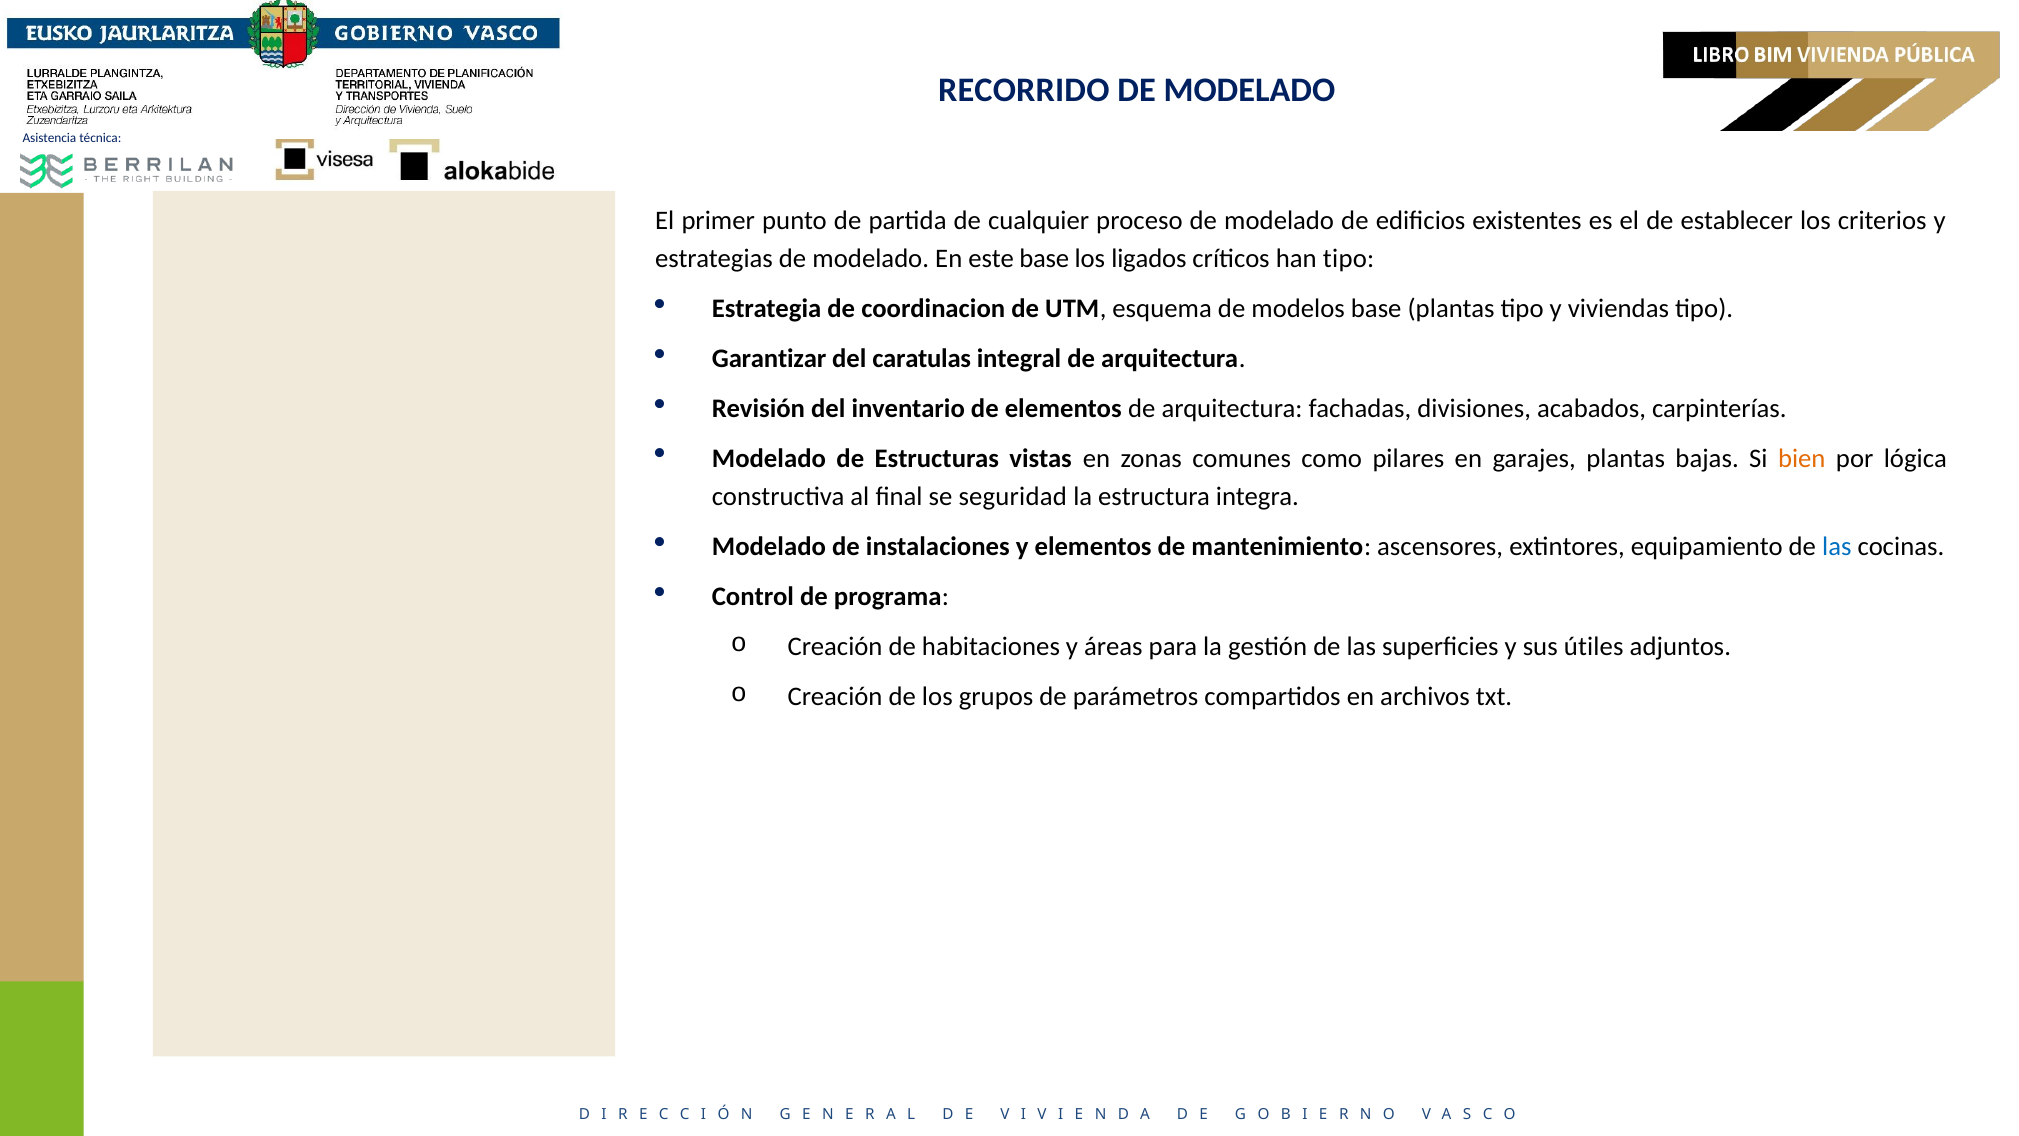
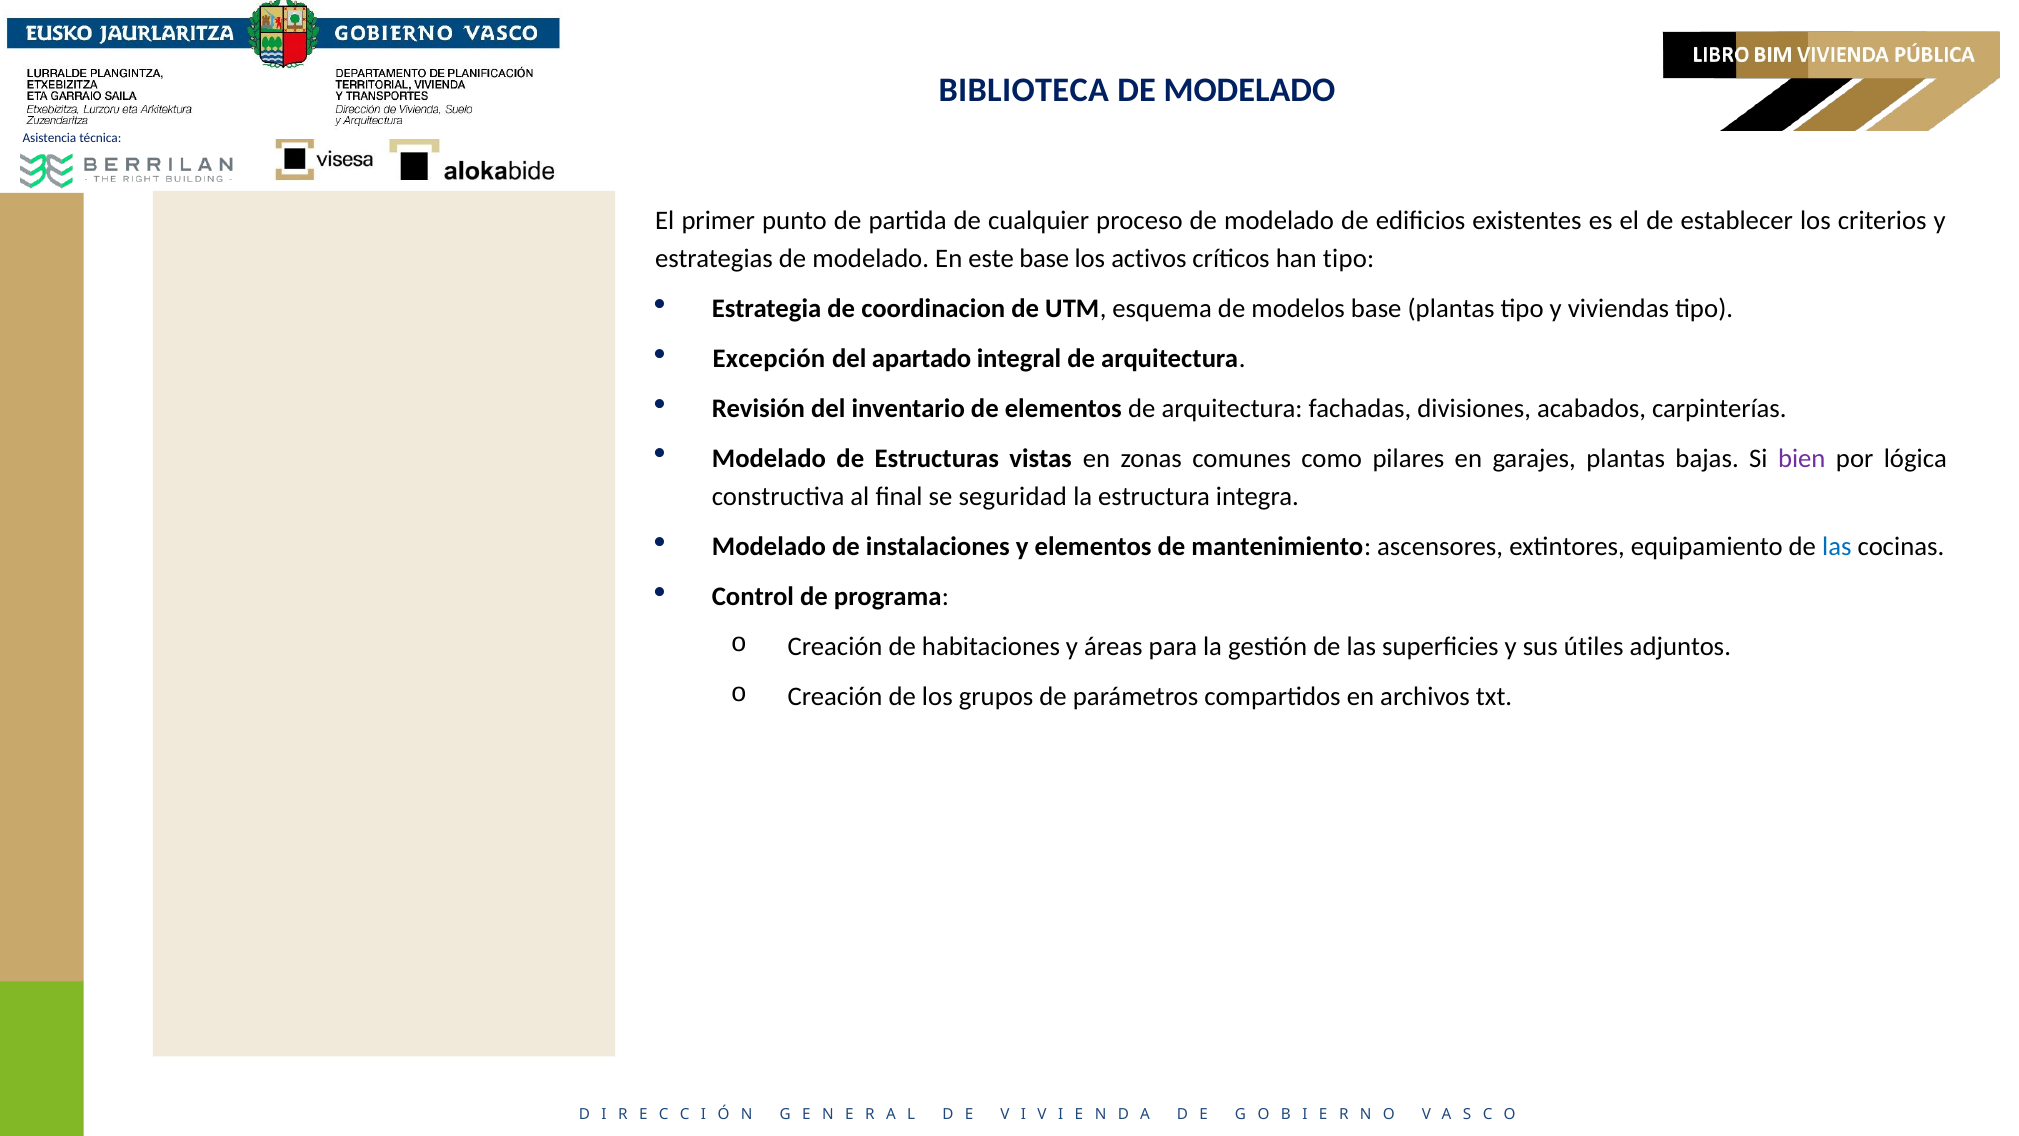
RECORRIDO: RECORRIDO -> BIBLIOTECA
ligados: ligados -> activos
Garantizar: Garantizar -> Excepción
caratulas: caratulas -> apartado
bien colour: orange -> purple
